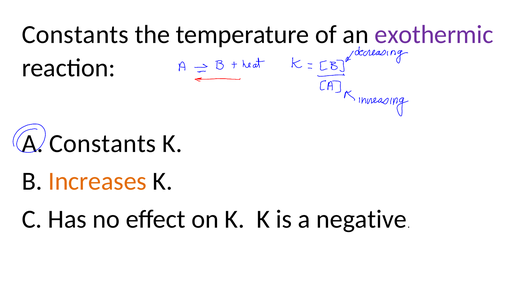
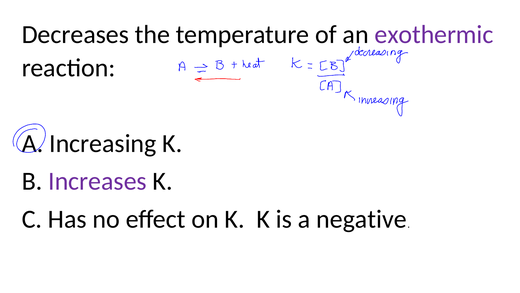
Constants at (75, 35): Constants -> Decreases
A Constants: Constants -> Increasing
Increases colour: orange -> purple
